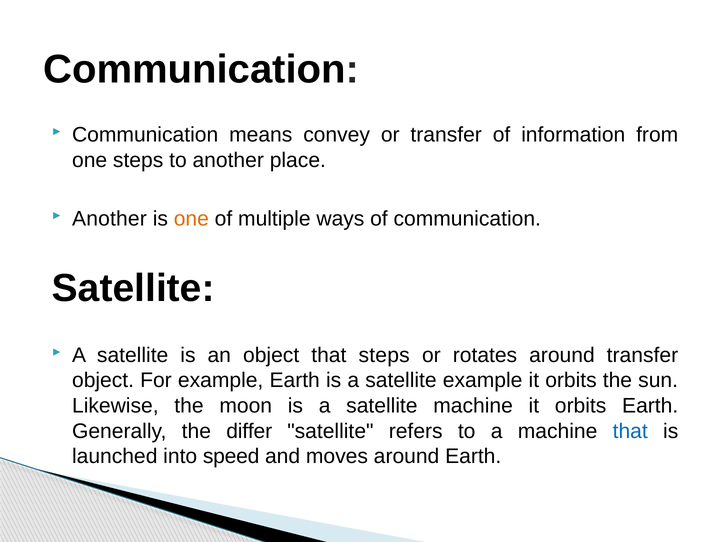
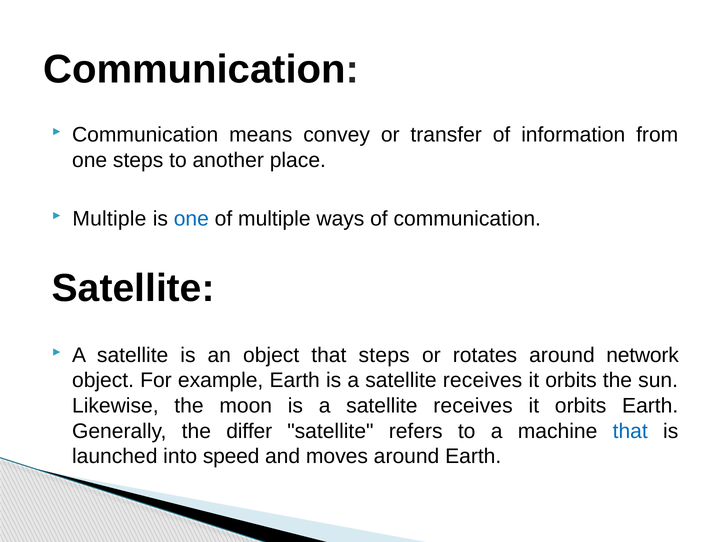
Another at (109, 218): Another -> Multiple
one at (191, 218) colour: orange -> blue
around transfer: transfer -> network
example at (483, 380): example -> receives
machine at (473, 405): machine -> receives
